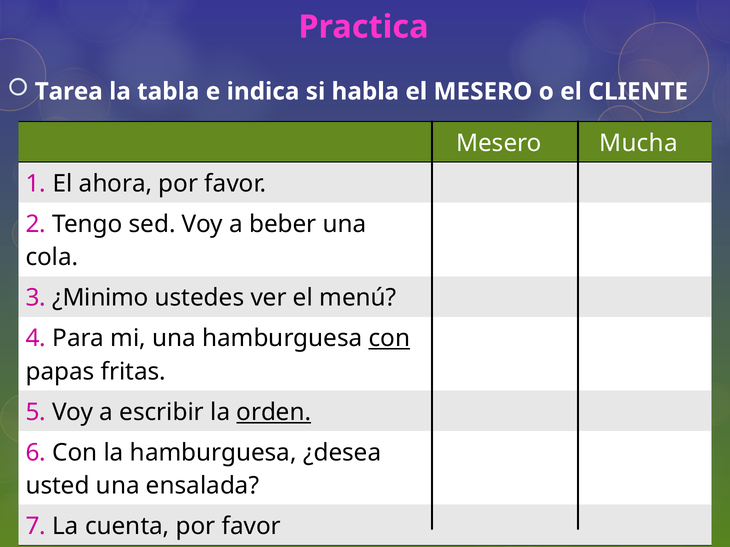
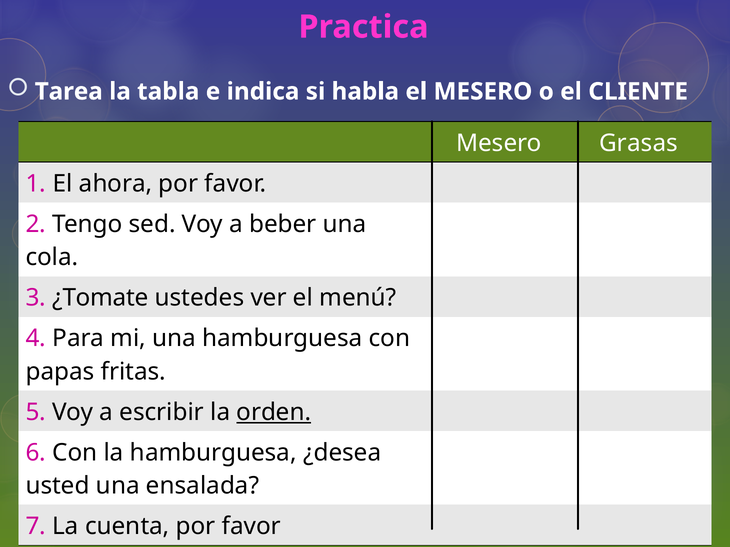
Mucha: Mucha -> Grasas
¿Minimo: ¿Minimo -> ¿Tomate
con at (389, 339) underline: present -> none
